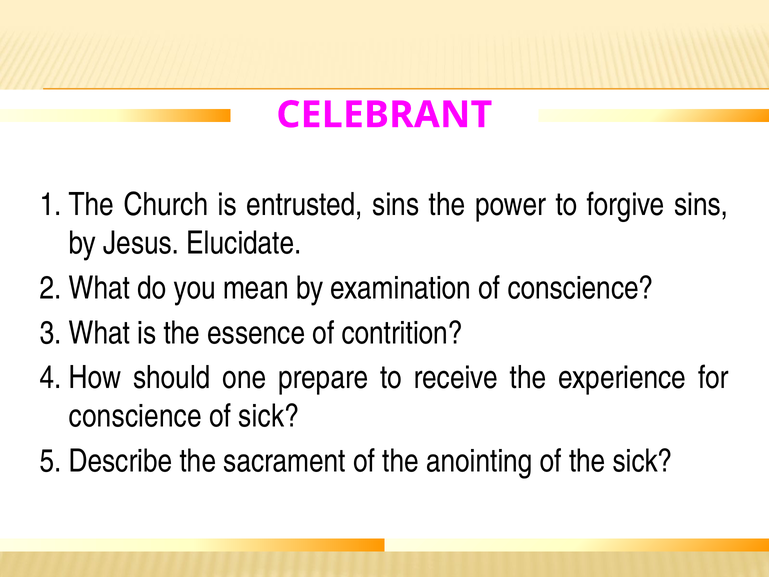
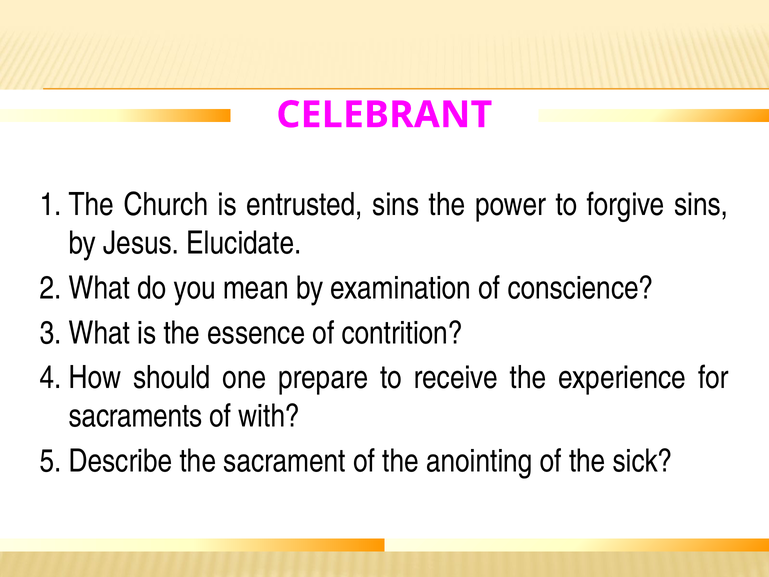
conscience at (135, 416): conscience -> sacraments
of sick: sick -> with
